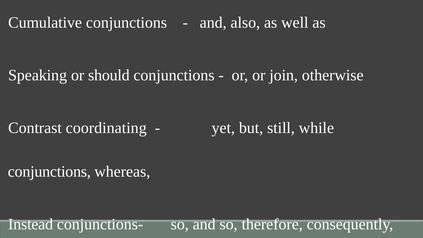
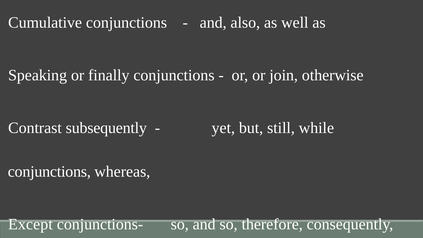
should: should -> finally
coordinating: coordinating -> subsequently
Instead: Instead -> Except
